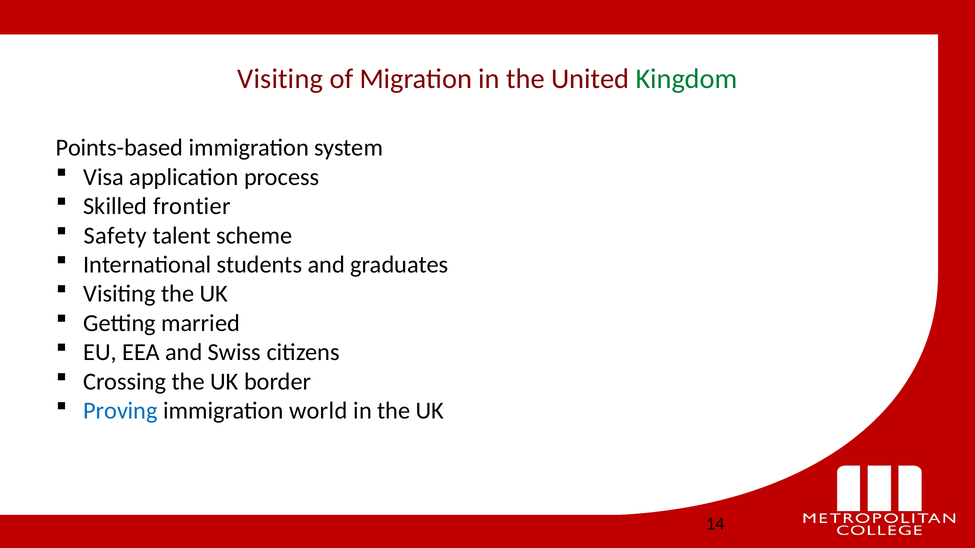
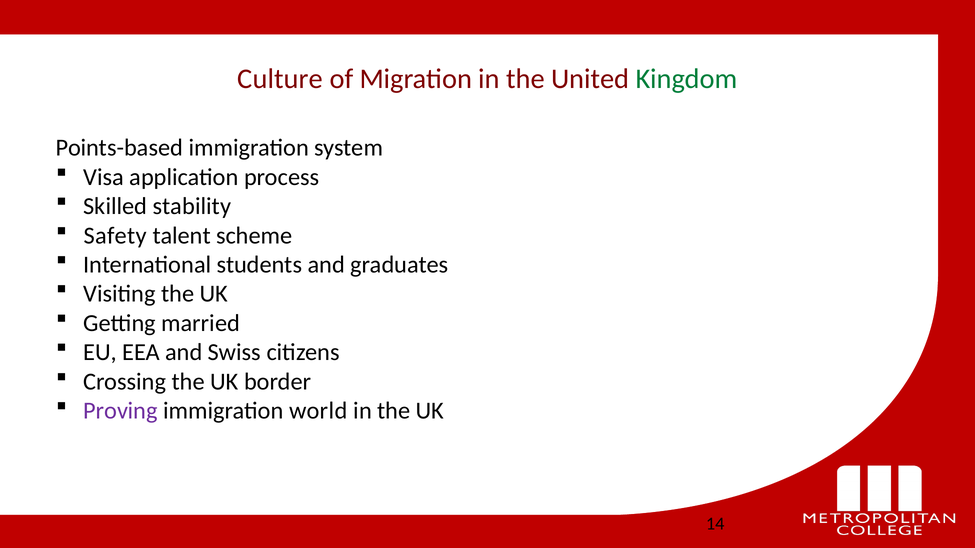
Visiting at (280, 79): Visiting -> Culture
frontier: frontier -> stability
Proving colour: blue -> purple
